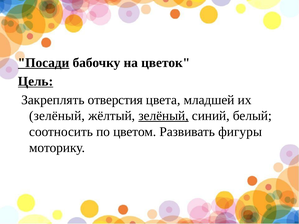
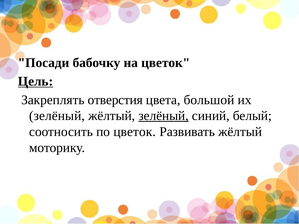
Посади underline: present -> none
младшей: младшей -> большой
по цветом: цветом -> цветок
Развивать фигуры: фигуры -> жёлтый
